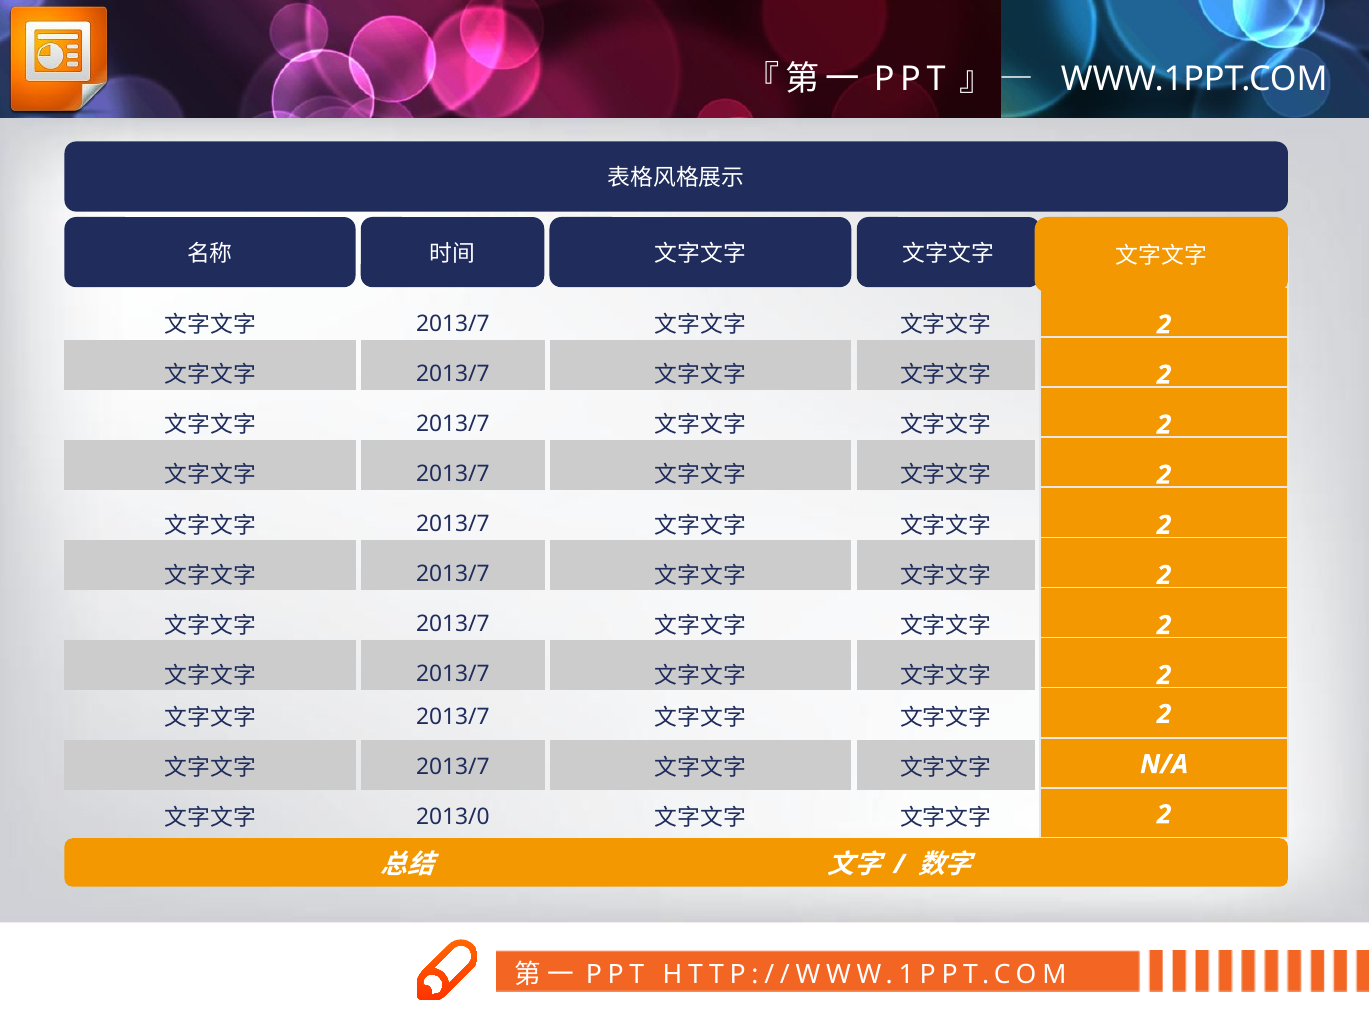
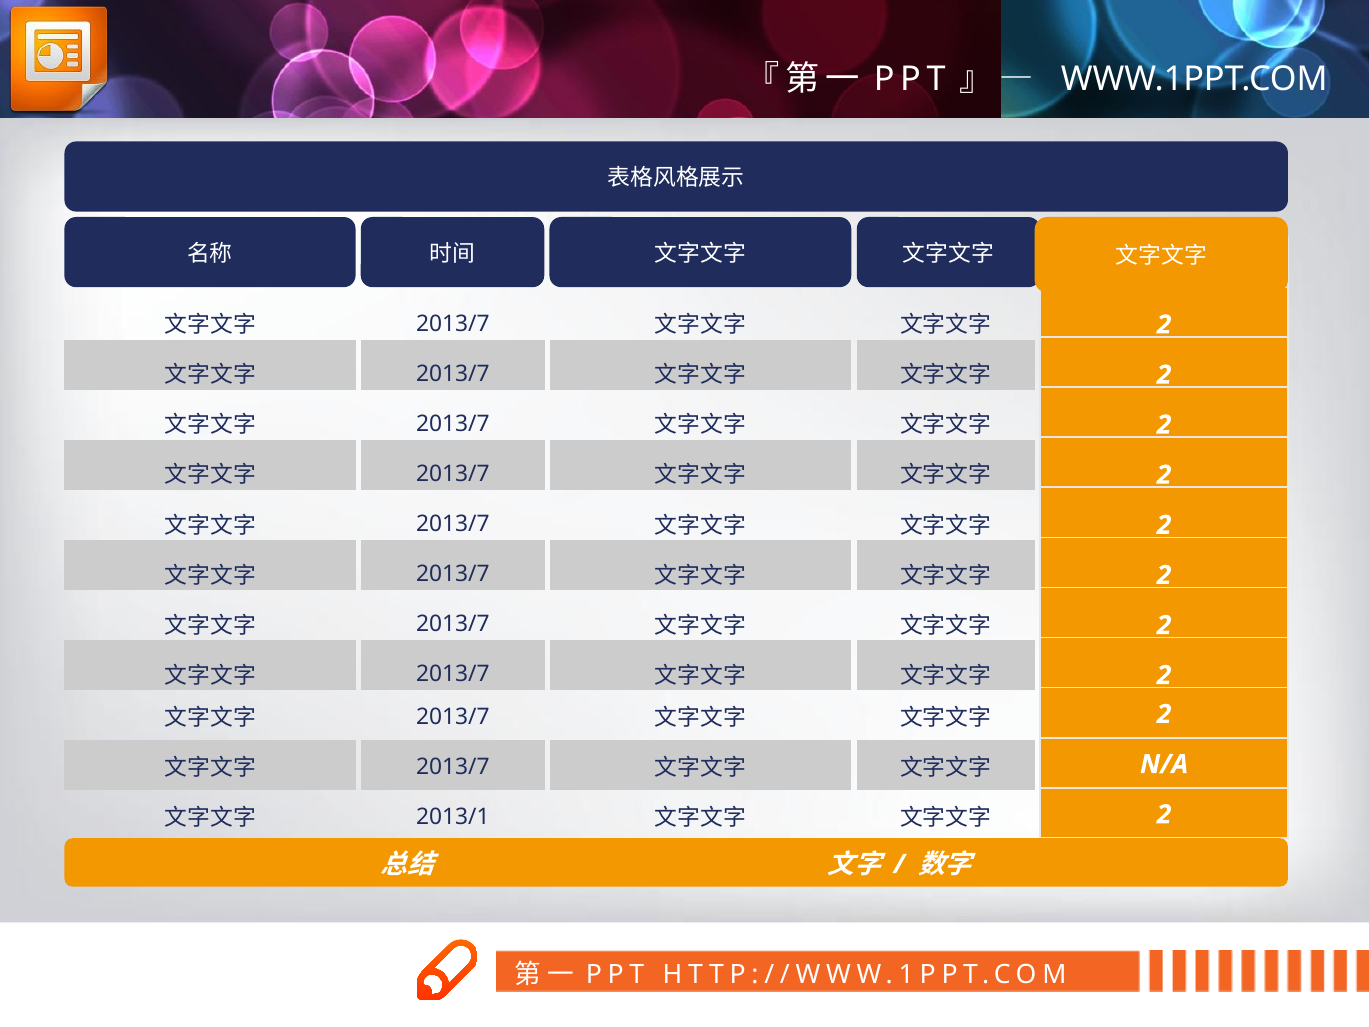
2013/0: 2013/0 -> 2013/1
